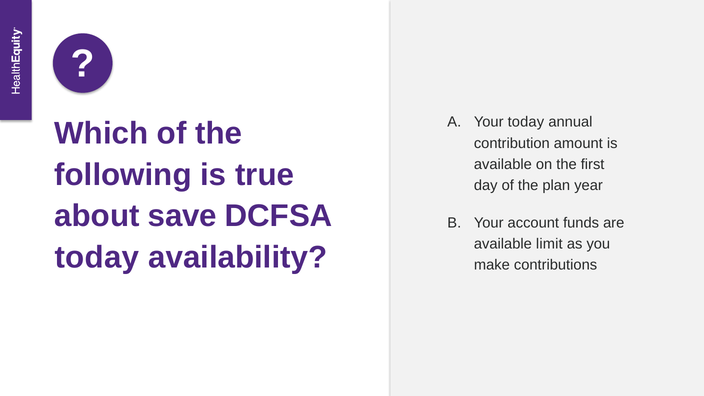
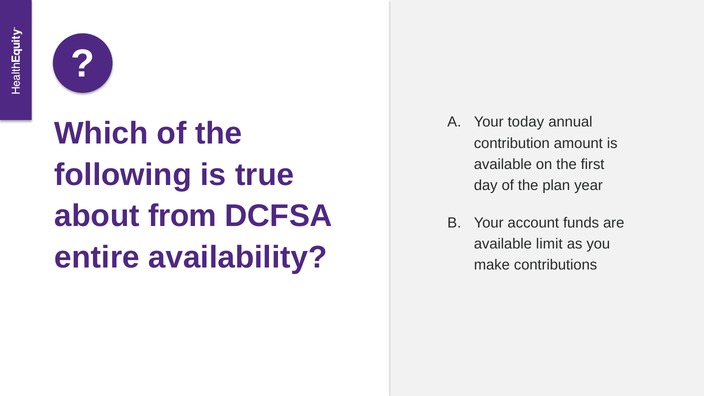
save: save -> from
today at (97, 257): today -> entire
